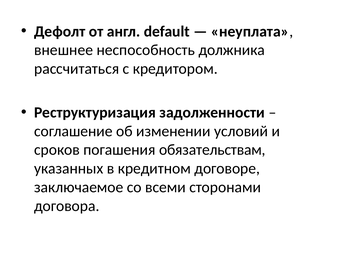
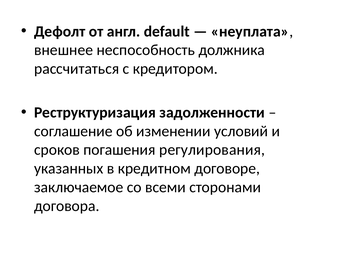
обязательствам: обязательствам -> регулирования
